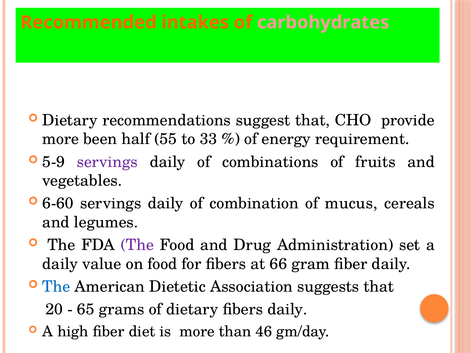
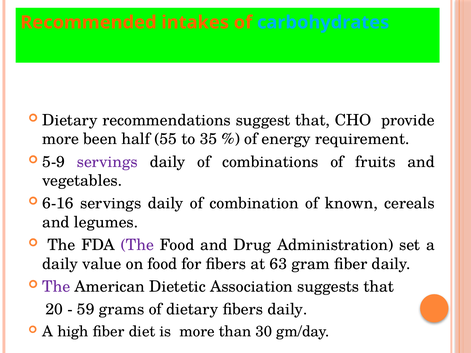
carbohydrates colour: pink -> light blue
33: 33 -> 35
6-60: 6-60 -> 6-16
mucus: mucus -> known
66: 66 -> 63
The at (56, 287) colour: blue -> purple
65: 65 -> 59
46: 46 -> 30
